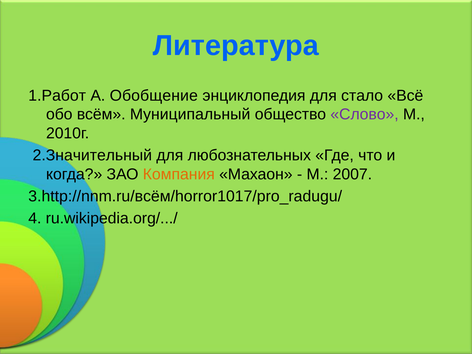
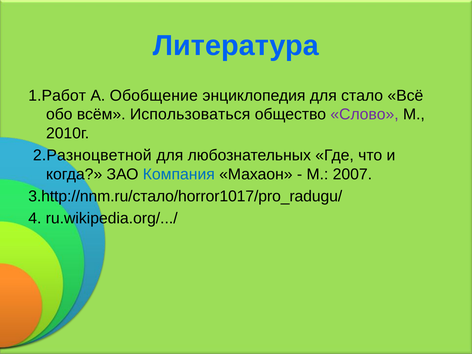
Муниципальный: Муниципальный -> Использоваться
2.Значительный: 2.Значительный -> 2.Разноцветной
Компания colour: orange -> blue
3.http://nnm.ru/всём/horror1017/pro_radugu/: 3.http://nnm.ru/всём/horror1017/pro_radugu/ -> 3.http://nnm.ru/стало/horror1017/pro_radugu/
